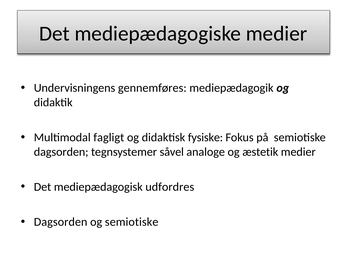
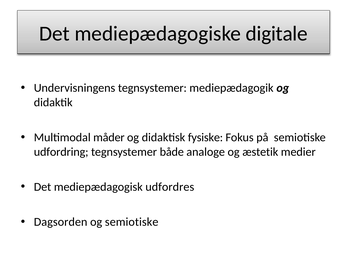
mediepædagogiske medier: medier -> digitale
Undervisningens gennemføres: gennemføres -> tegnsystemer
fagligt: fagligt -> måder
dagsorden at (61, 152): dagsorden -> udfordring
såvel: såvel -> både
